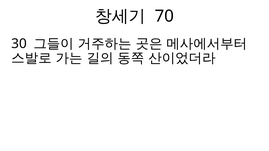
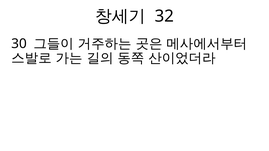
70: 70 -> 32
